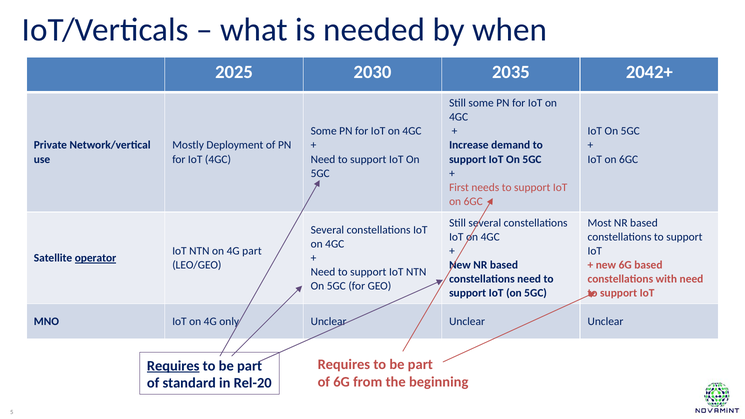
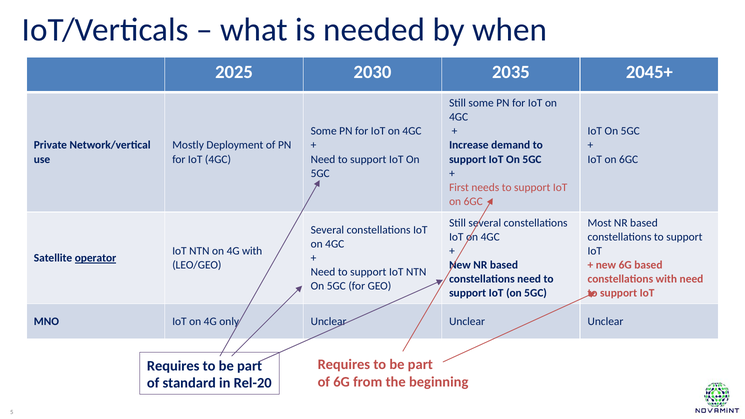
2042+: 2042+ -> 2045+
4G part: part -> with
Requires at (173, 366) underline: present -> none
